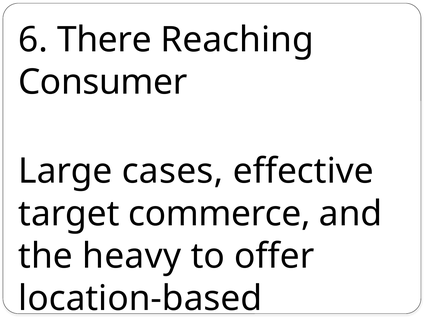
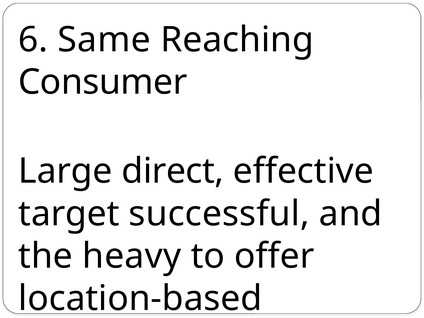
There: There -> Same
cases: cases -> direct
commerce: commerce -> successful
